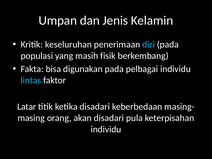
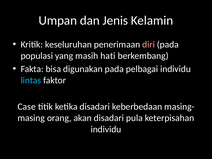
diri colour: light blue -> pink
fisik: fisik -> hati
Latar: Latar -> Case
